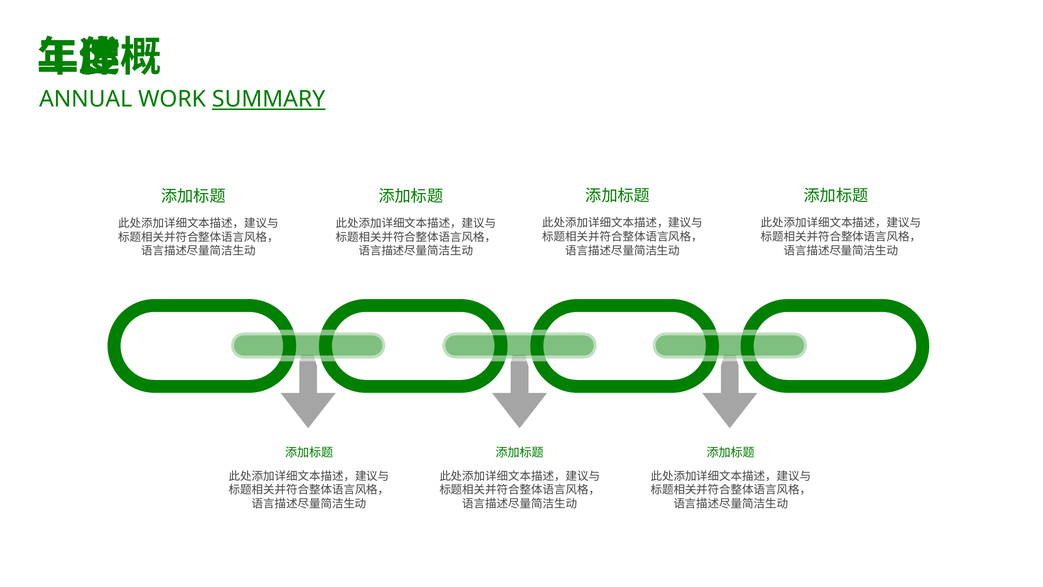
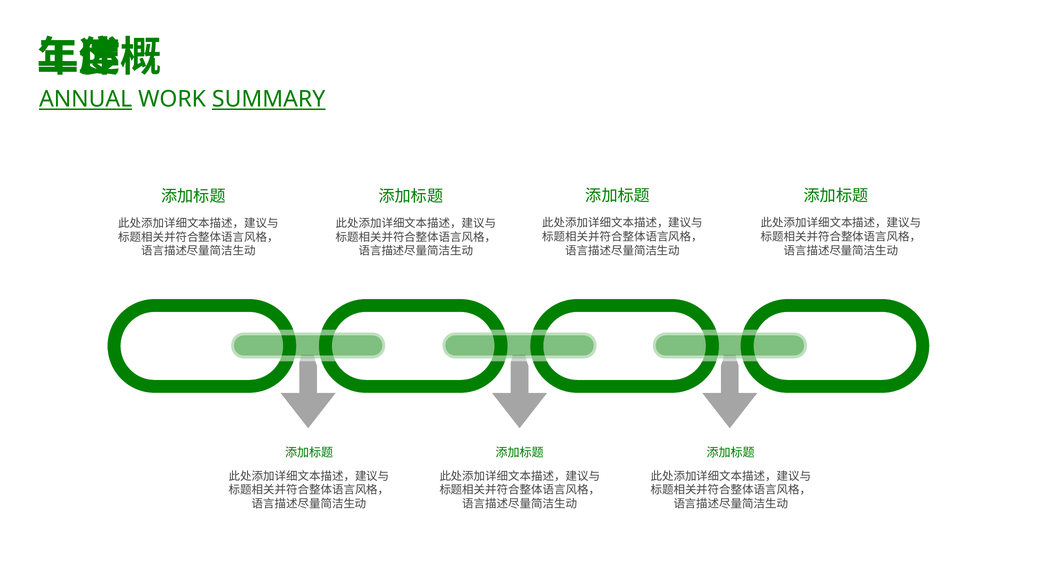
ANNUAL underline: none -> present
